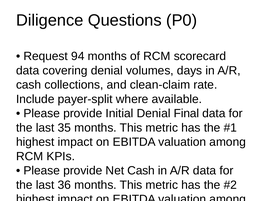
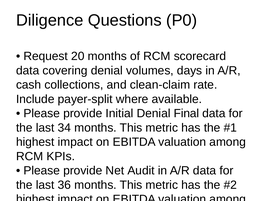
94: 94 -> 20
35: 35 -> 34
Net Cash: Cash -> Audit
